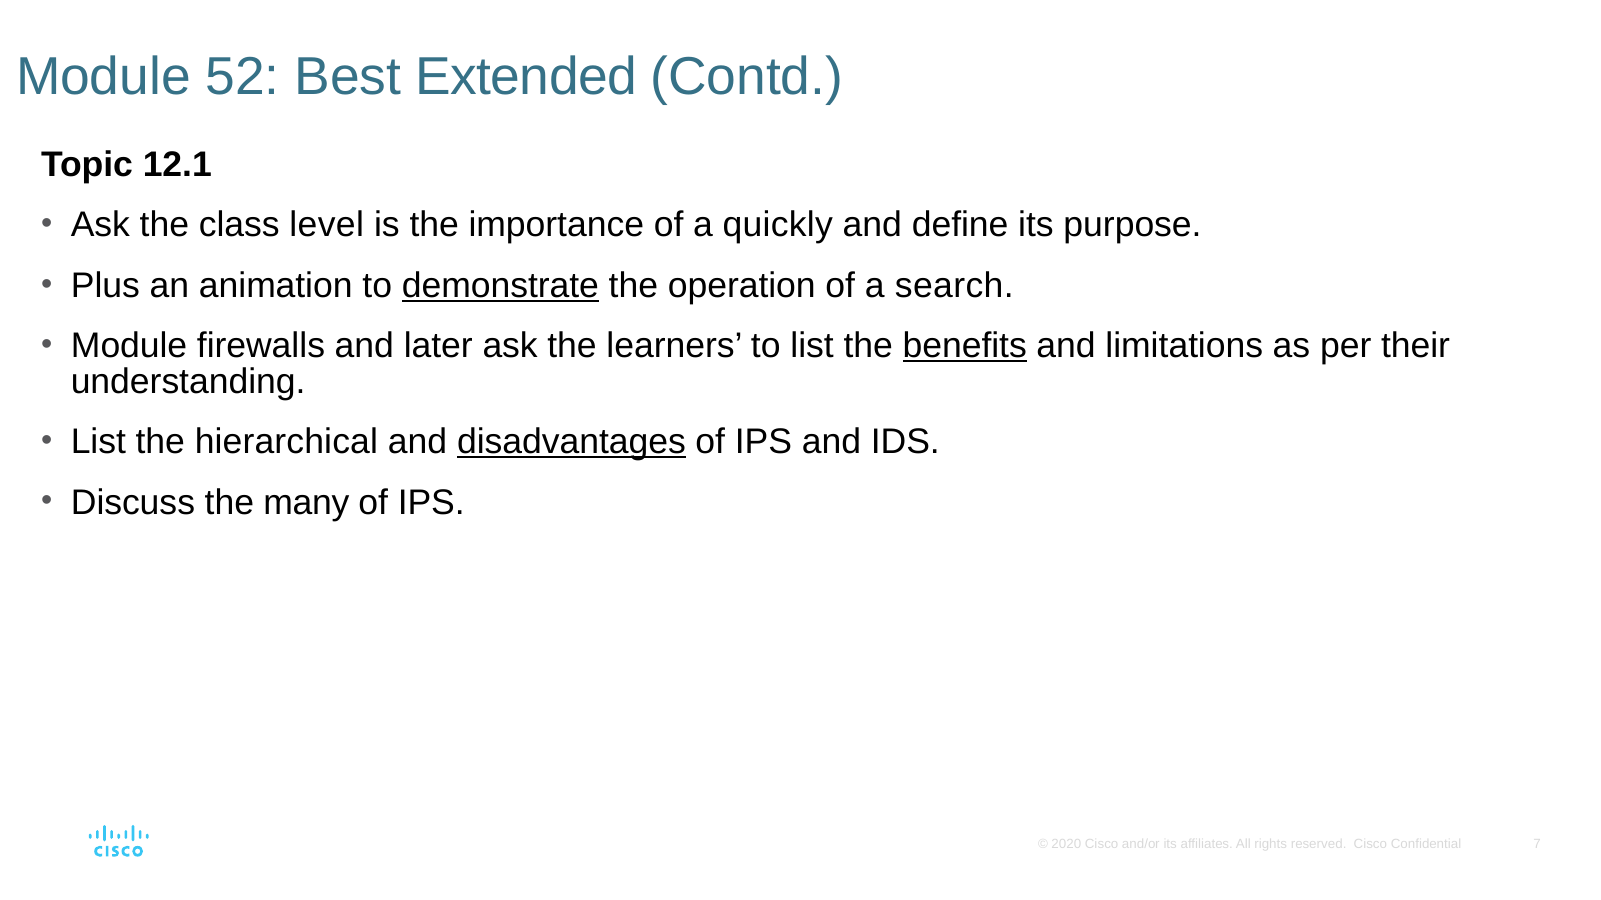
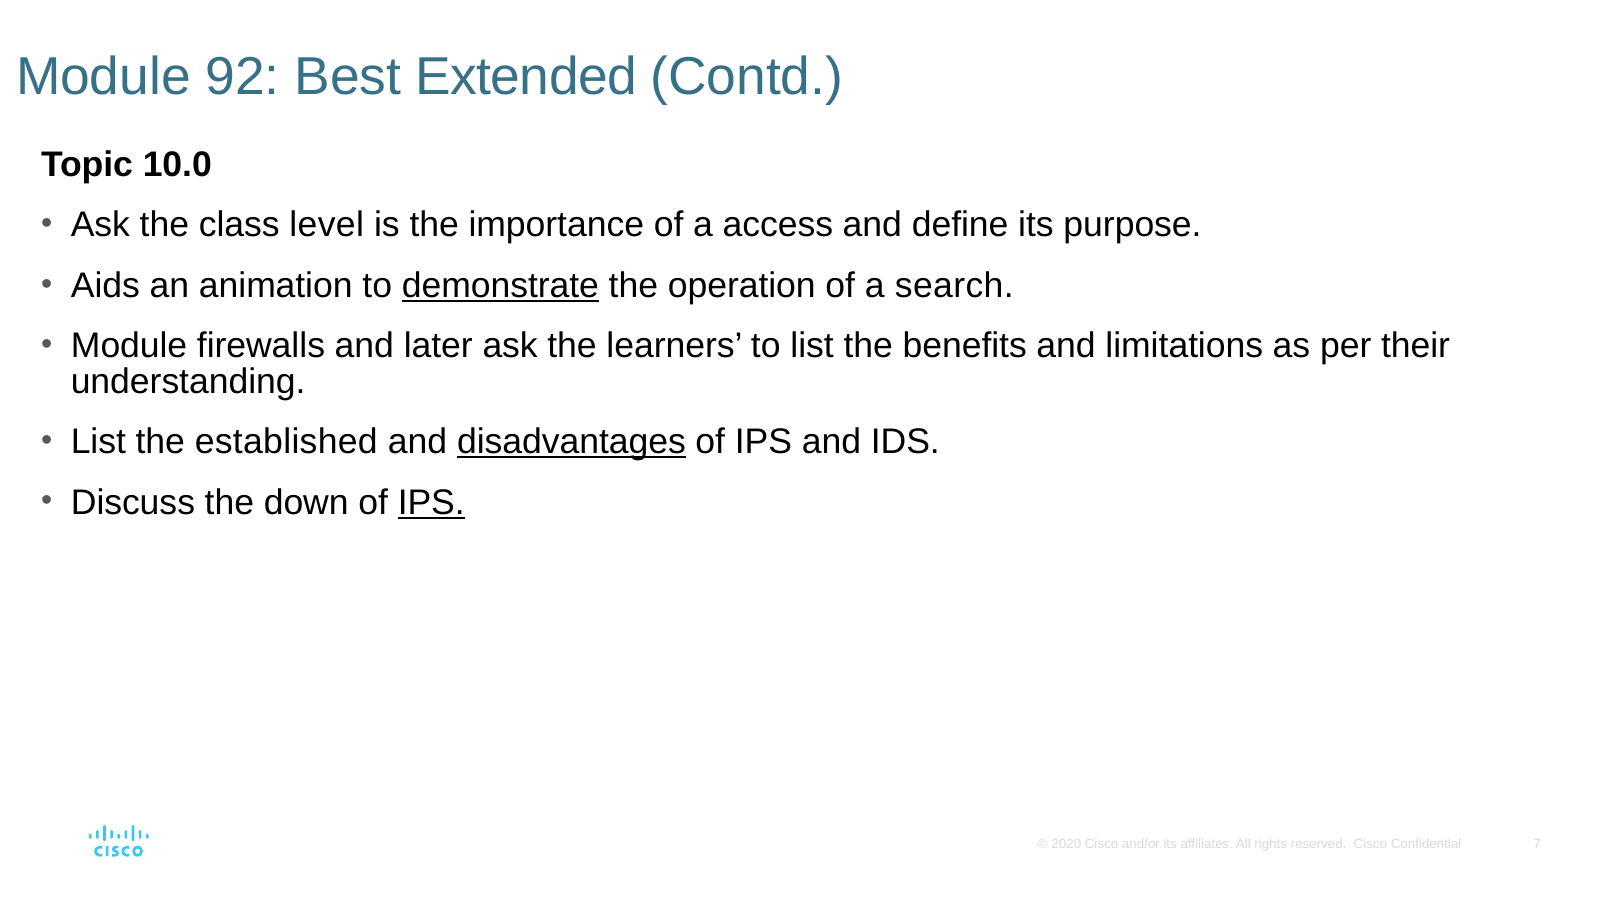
52: 52 -> 92
12.1: 12.1 -> 10.0
quickly: quickly -> access
Plus: Plus -> Aids
benefits underline: present -> none
hierarchical: hierarchical -> established
many: many -> down
IPS at (431, 503) underline: none -> present
